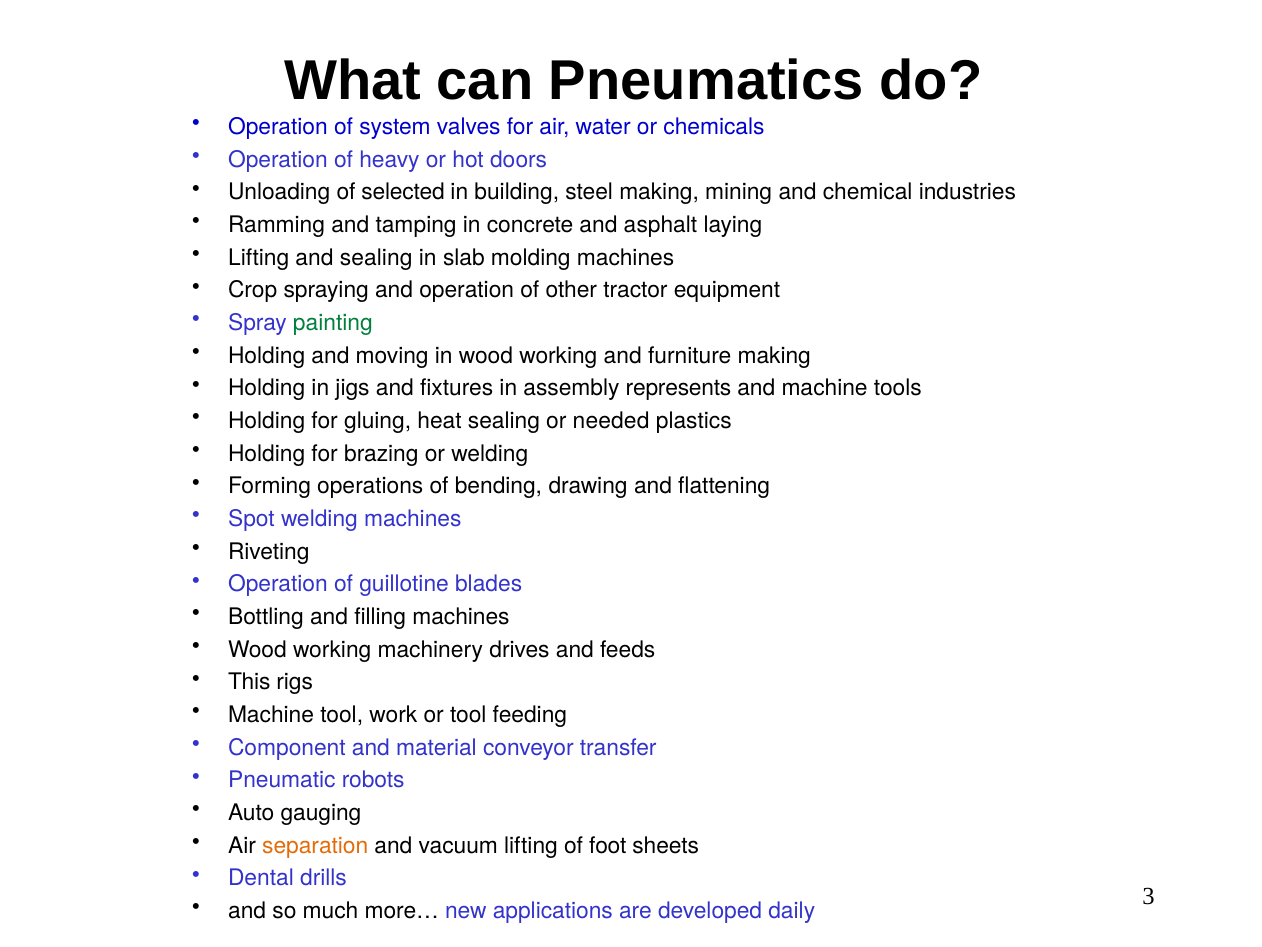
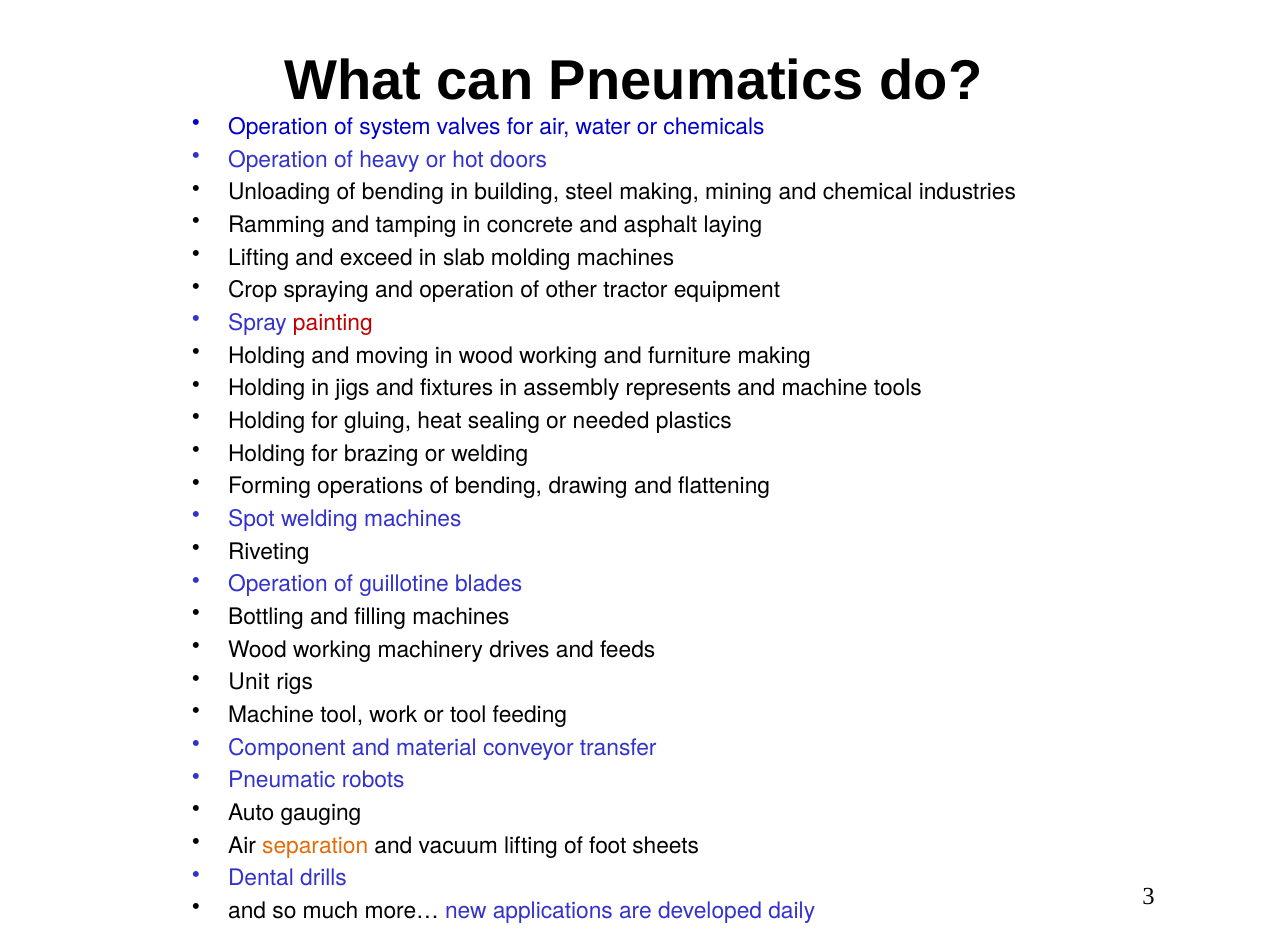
Unloading of selected: selected -> bending
and sealing: sealing -> exceed
painting colour: green -> red
This: This -> Unit
